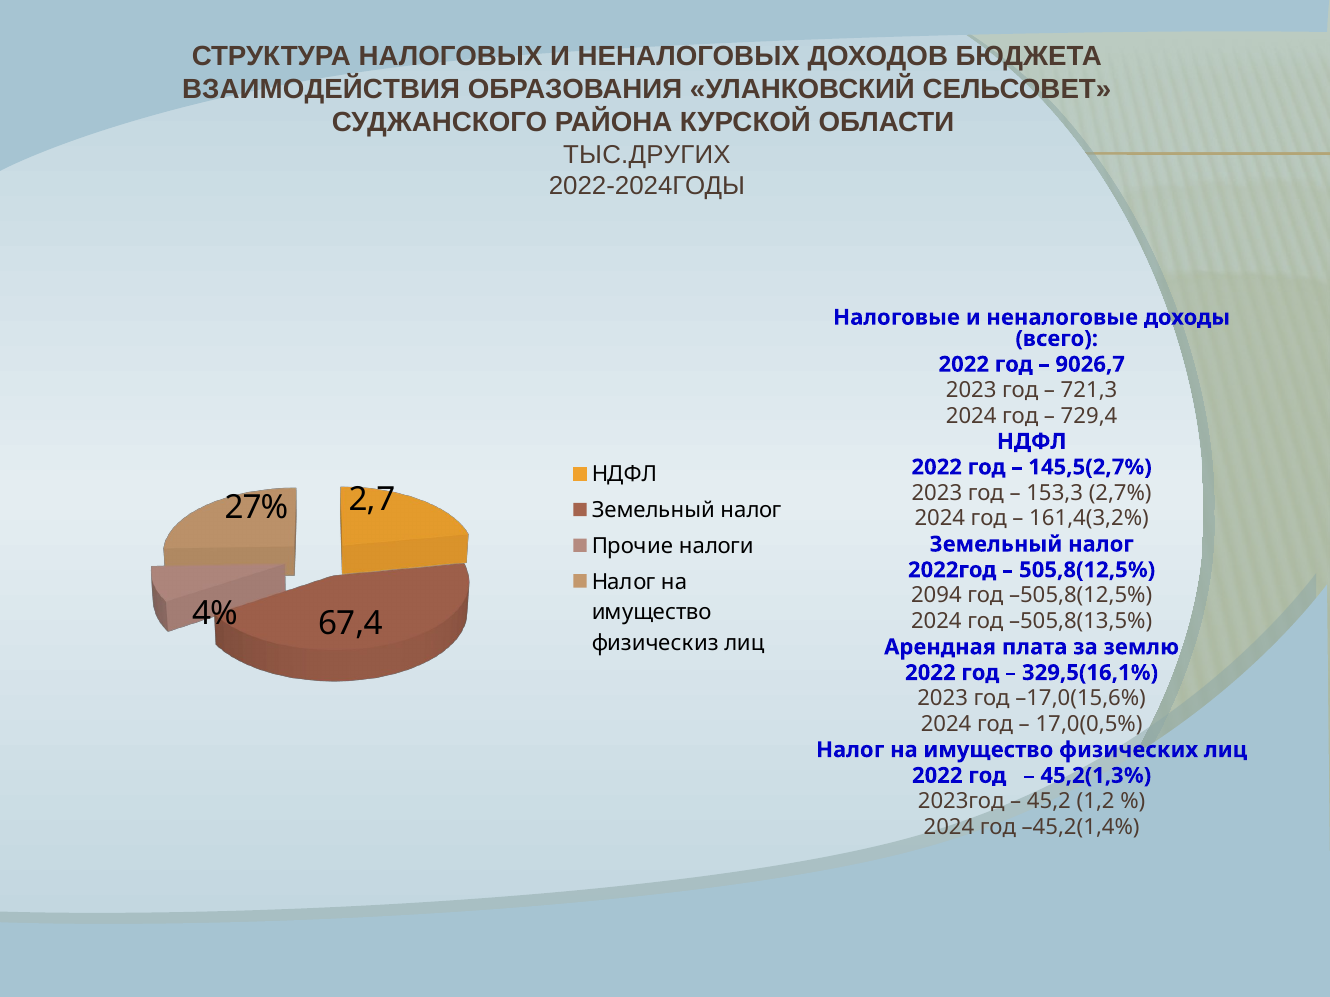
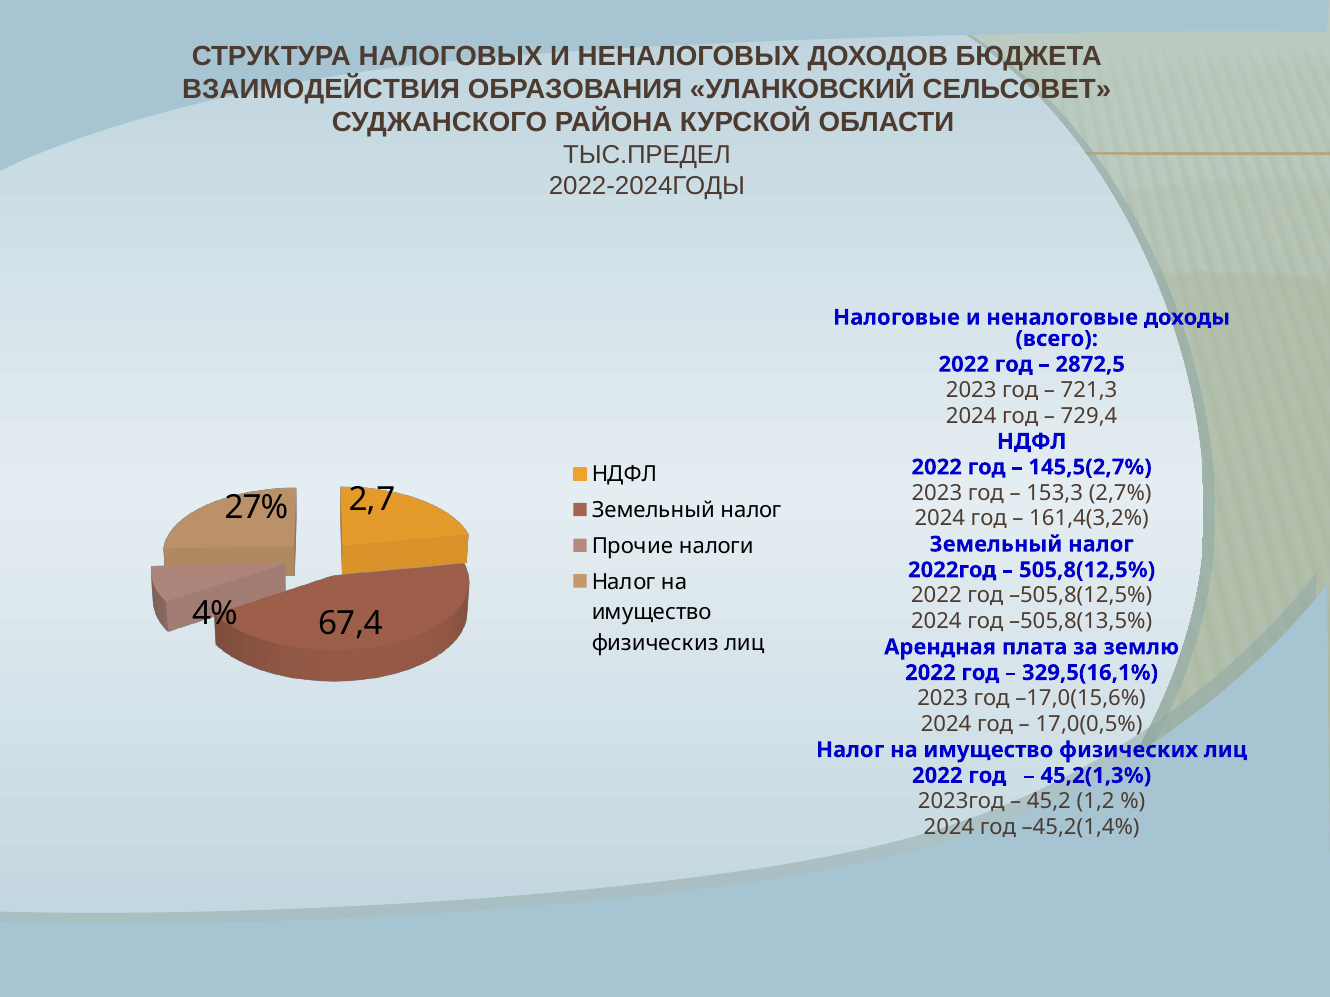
ТЫС.ДРУГИХ: ТЫС.ДРУГИХ -> ТЫС.ПРЕДЕЛ
9026,7: 9026,7 -> 2872,5
2094 at (936, 596): 2094 -> 2022
